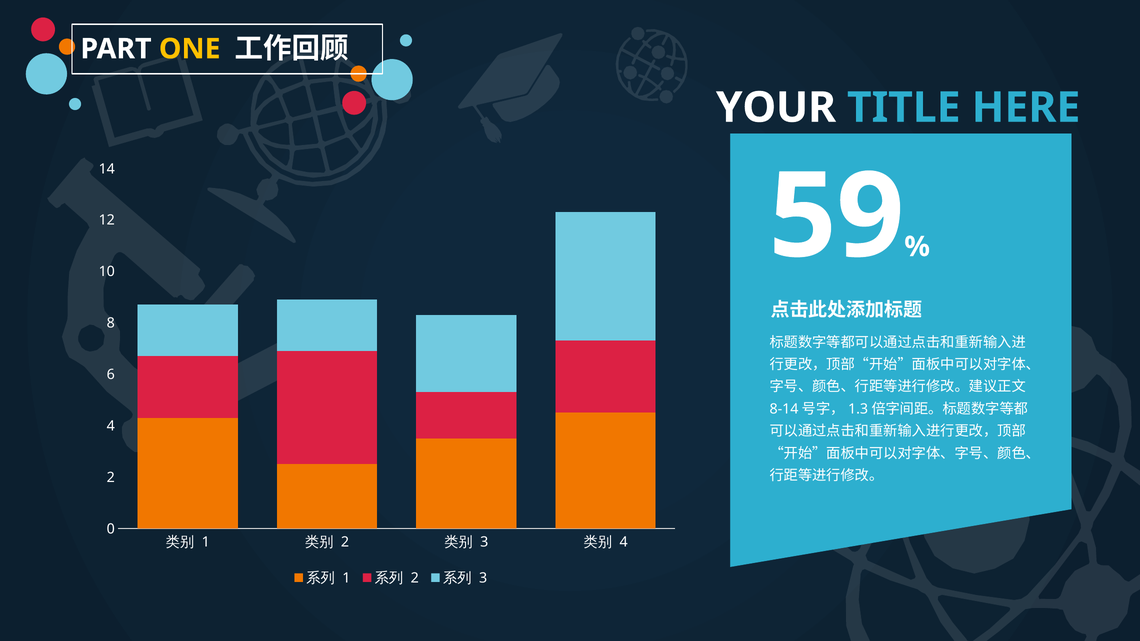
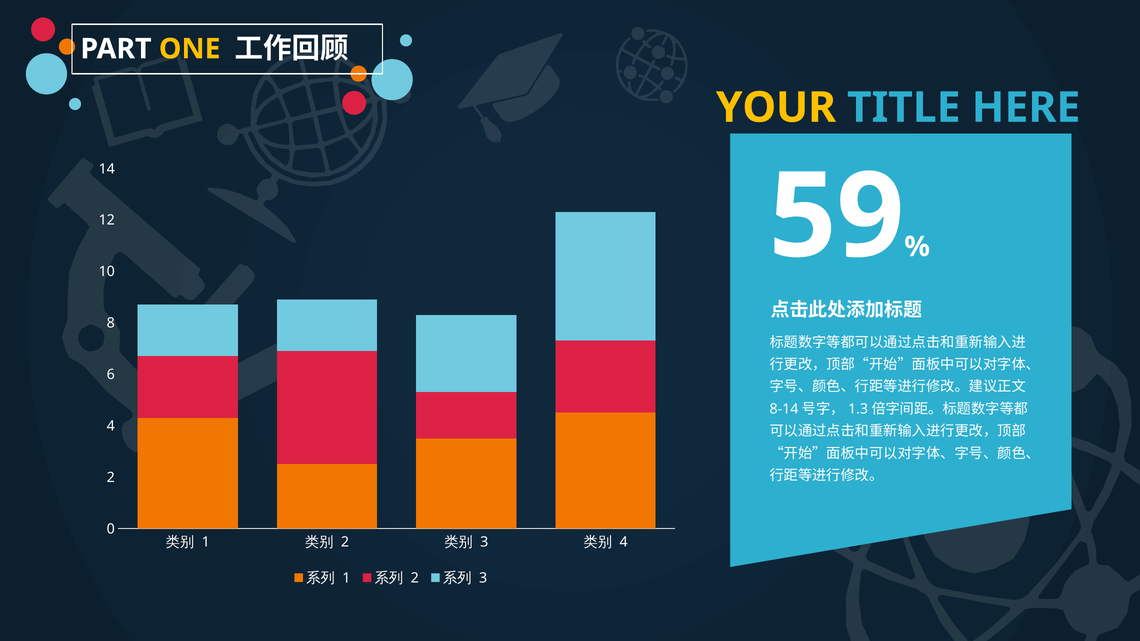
YOUR colour: white -> yellow
